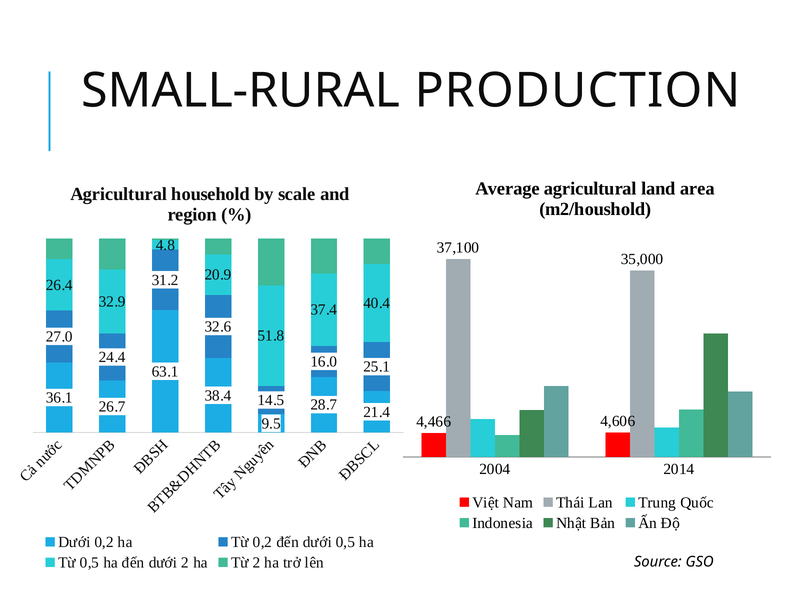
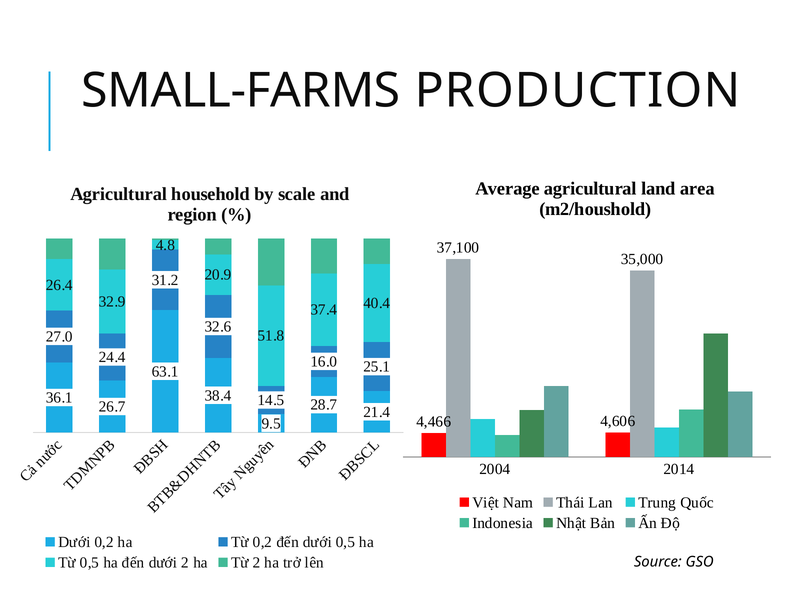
SMALL-RURAL: SMALL-RURAL -> SMALL-FARMS
